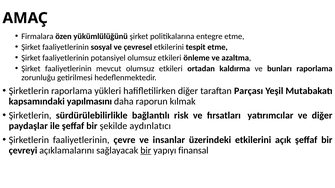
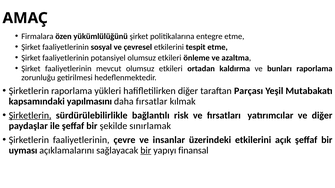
raporun: raporun -> fırsatlar
Şirketlerin at (30, 116) underline: none -> present
aydınlatıcı: aydınlatıcı -> sınırlamak
çevreyi: çevreyi -> uyması
